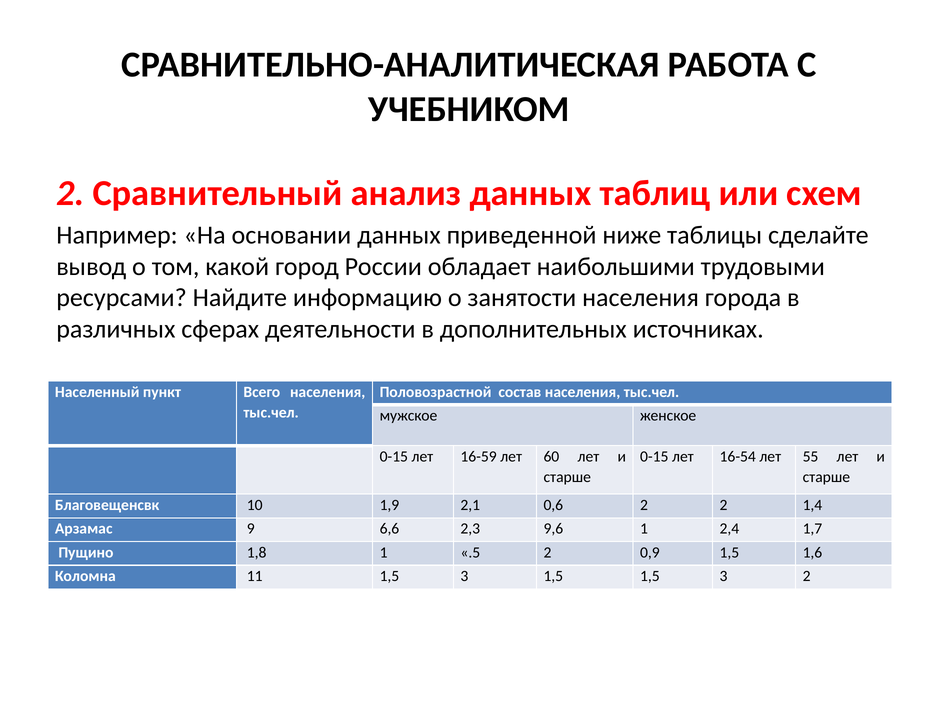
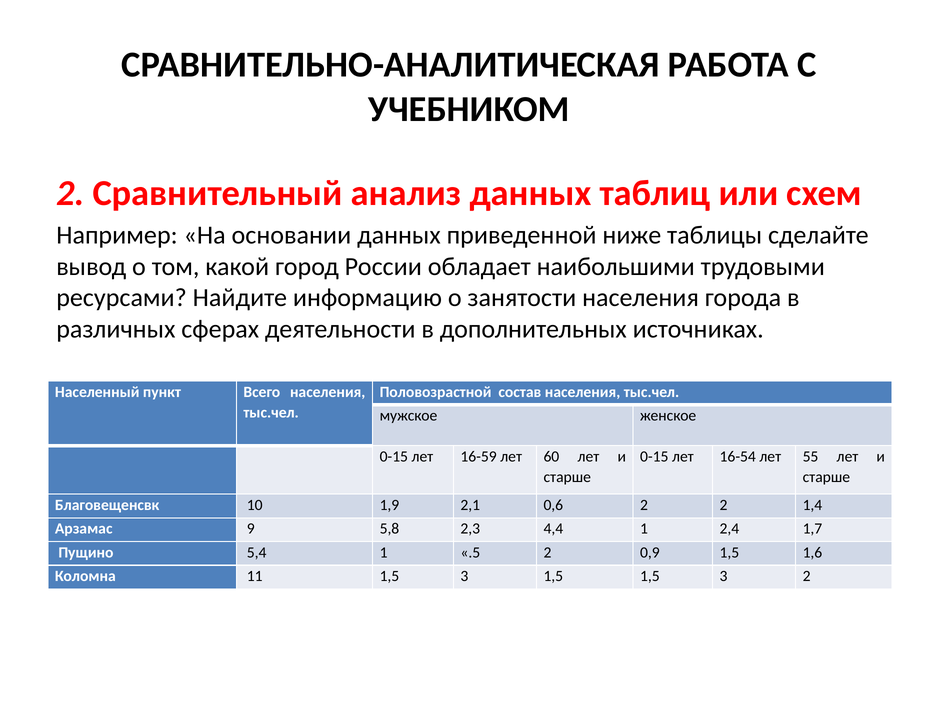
6,6: 6,6 -> 5,8
9,6: 9,6 -> 4,4
1,8: 1,8 -> 5,4
